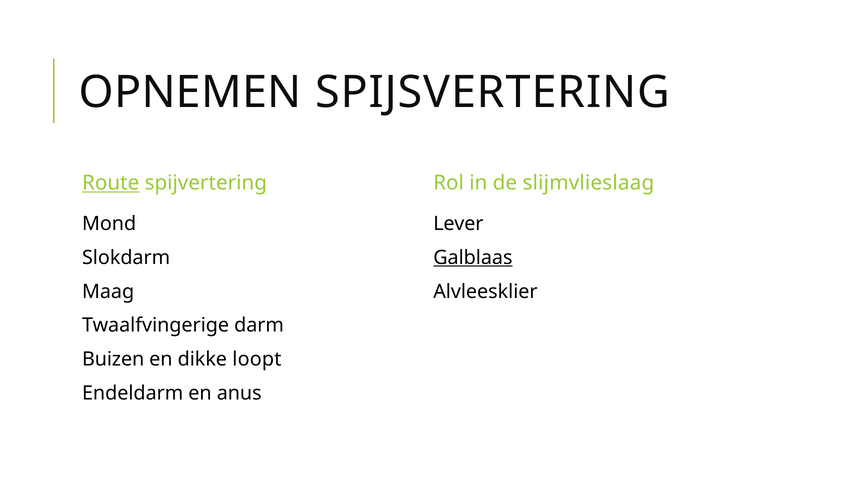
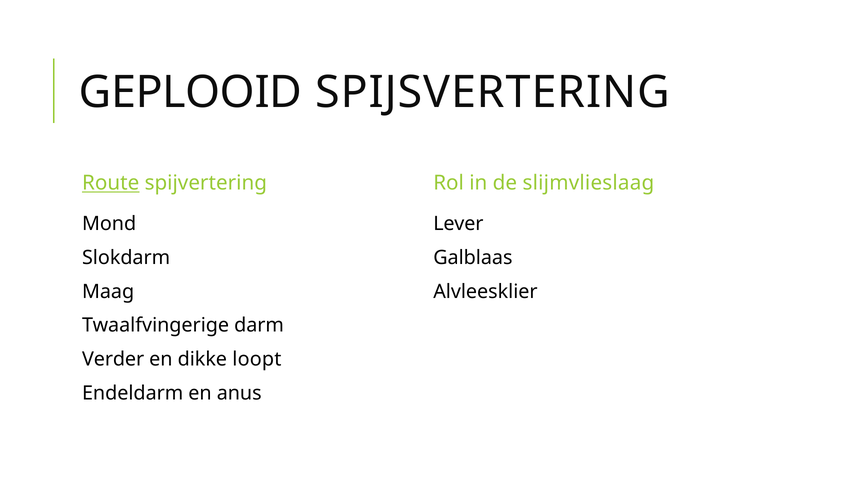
OPNEMEN: OPNEMEN -> GEPLOOID
Galblaas underline: present -> none
Buizen: Buizen -> Verder
